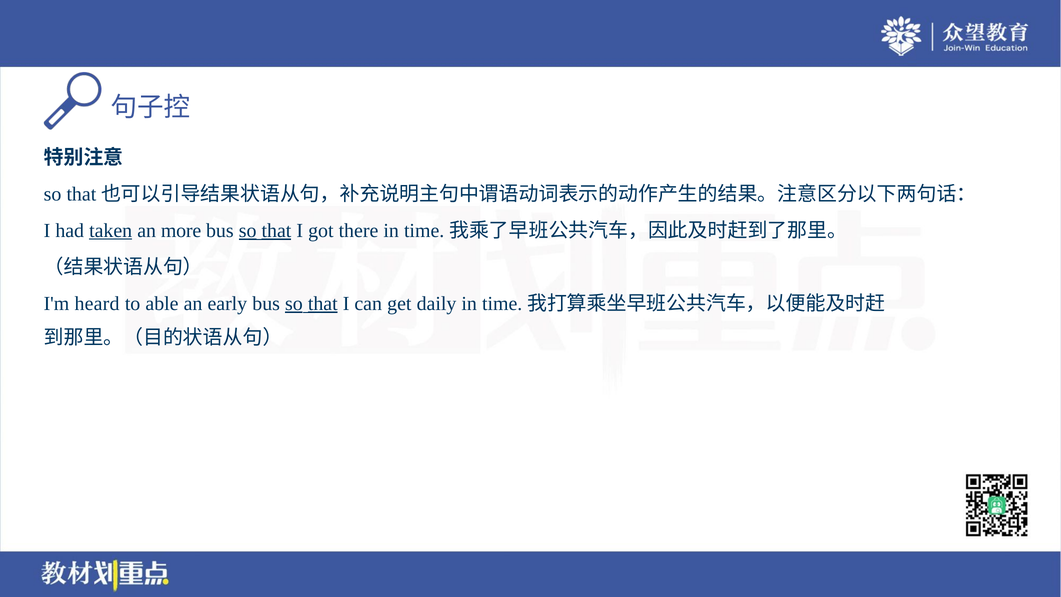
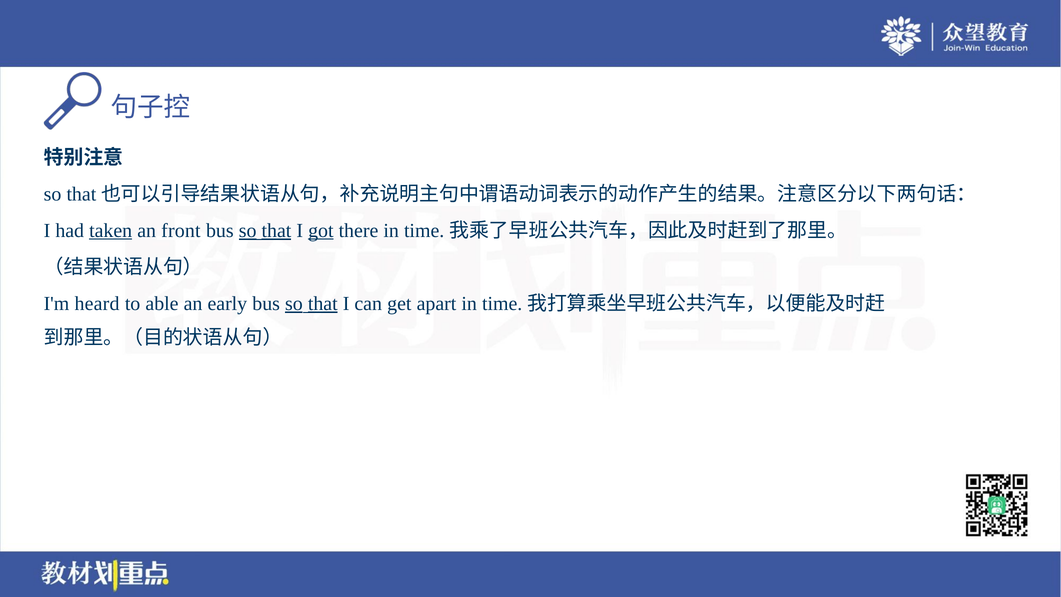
more: more -> front
got underline: none -> present
daily: daily -> apart
